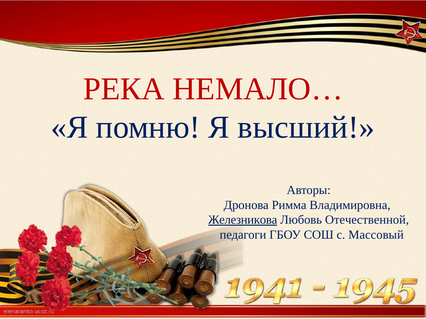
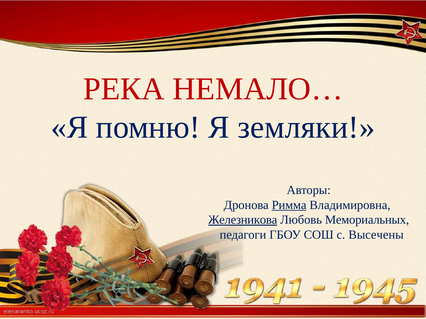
высший: высший -> земляки
Римма underline: none -> present
Отечественной: Отечественной -> Мемориальных
Массовый: Массовый -> Высечены
